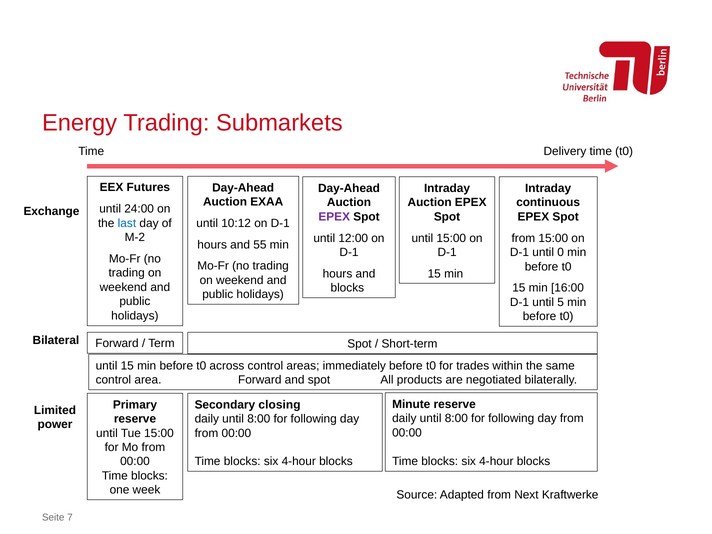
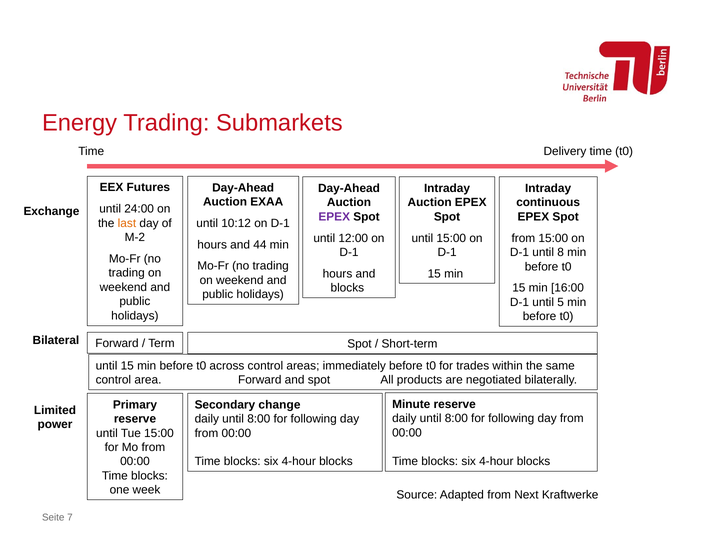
last colour: blue -> orange
55: 55 -> 44
0: 0 -> 8
closing: closing -> change
